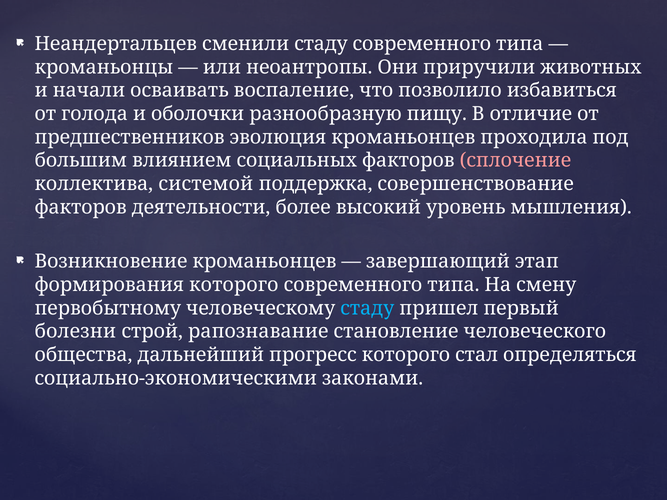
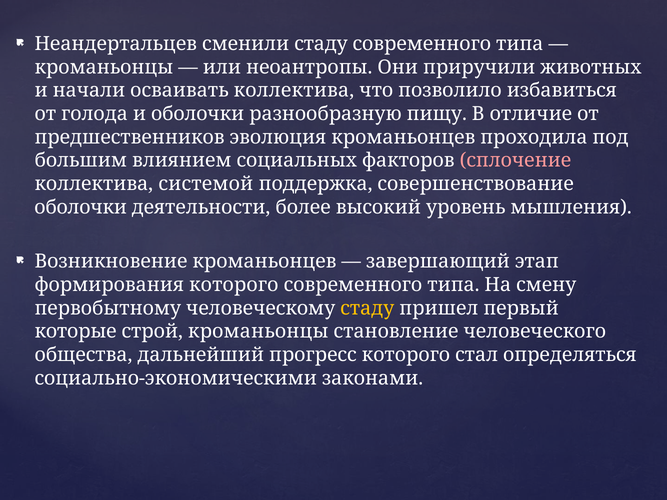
осваивать воспаление: воспаление -> коллектива
факторов at (81, 207): факторов -> оболочки
стаду at (367, 308) colour: light blue -> yellow
болезни: болезни -> которые
строй рапознавание: рапознавание -> кроманьонцы
